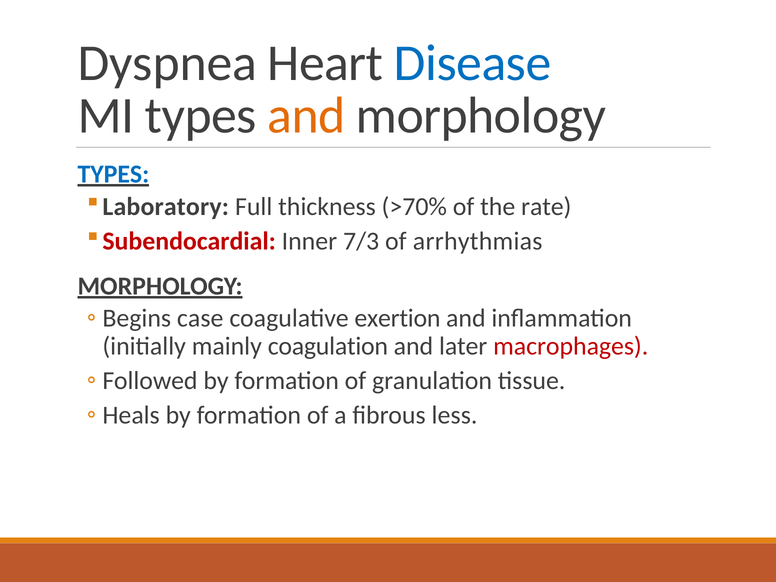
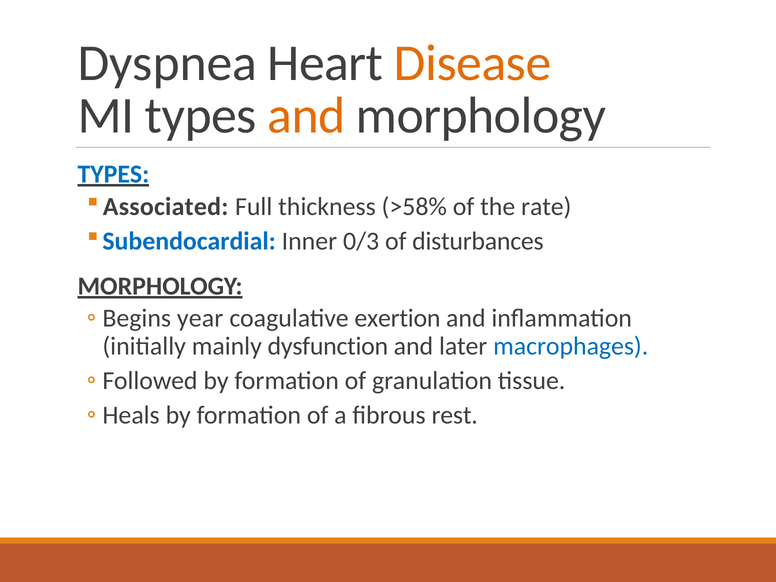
Disease colour: blue -> orange
Laboratory: Laboratory -> Associated
>70%: >70% -> >58%
Subendocardial colour: red -> blue
7/3: 7/3 -> 0/3
arrhythmias: arrhythmias -> disturbances
case: case -> year
coagulation: coagulation -> dysfunction
macrophages colour: red -> blue
less: less -> rest
